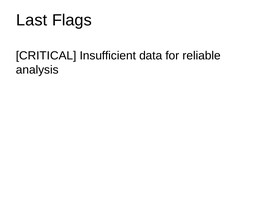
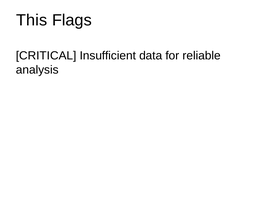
Last: Last -> This
